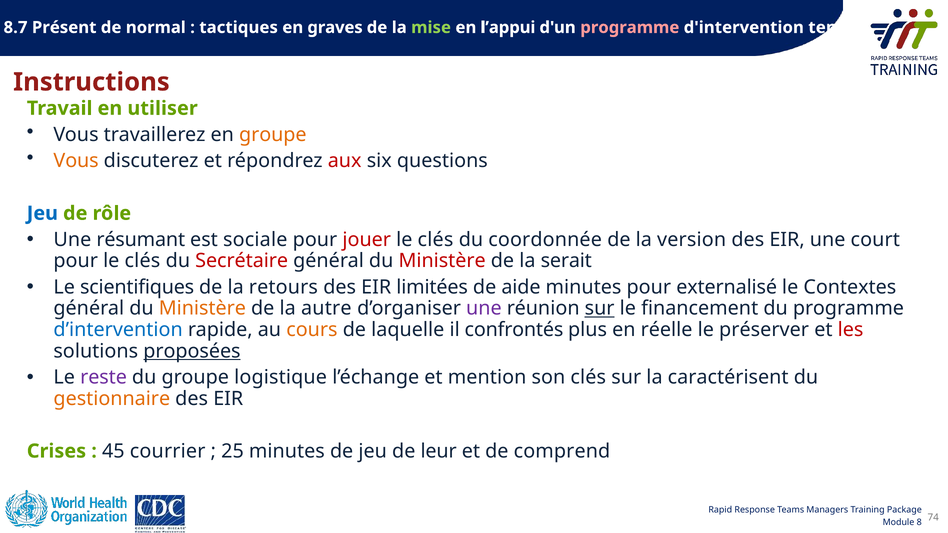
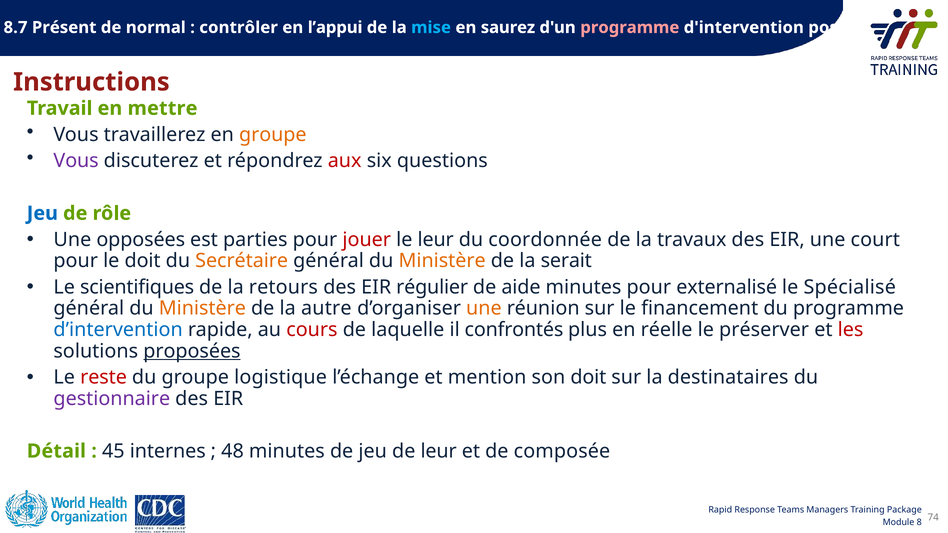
tactiques: tactiques -> contrôler
graves: graves -> lʼappui
mise colour: light green -> light blue
lʼappui: lʼappui -> saurez
temps: temps -> positif
utiliser: utiliser -> mettre
Vous at (76, 161) colour: orange -> purple
résumant: résumant -> opposées
sociale: sociale -> parties
clés at (435, 240): clés -> leur
version: version -> travaux
pour le clés: clés -> doit
Secrétaire colour: red -> orange
Ministère at (442, 261) colour: red -> orange
limitées: limitées -> régulier
Contextes: Contextes -> Spécialisé
une at (484, 309) colour: purple -> orange
sur at (600, 309) underline: present -> none
cours colour: orange -> red
reste colour: purple -> red
son clés: clés -> doit
caractérisent: caractérisent -> destinataires
gestionnaire colour: orange -> purple
Crises: Crises -> Détail
courrier: courrier -> internes
25: 25 -> 48
comprend: comprend -> composée
